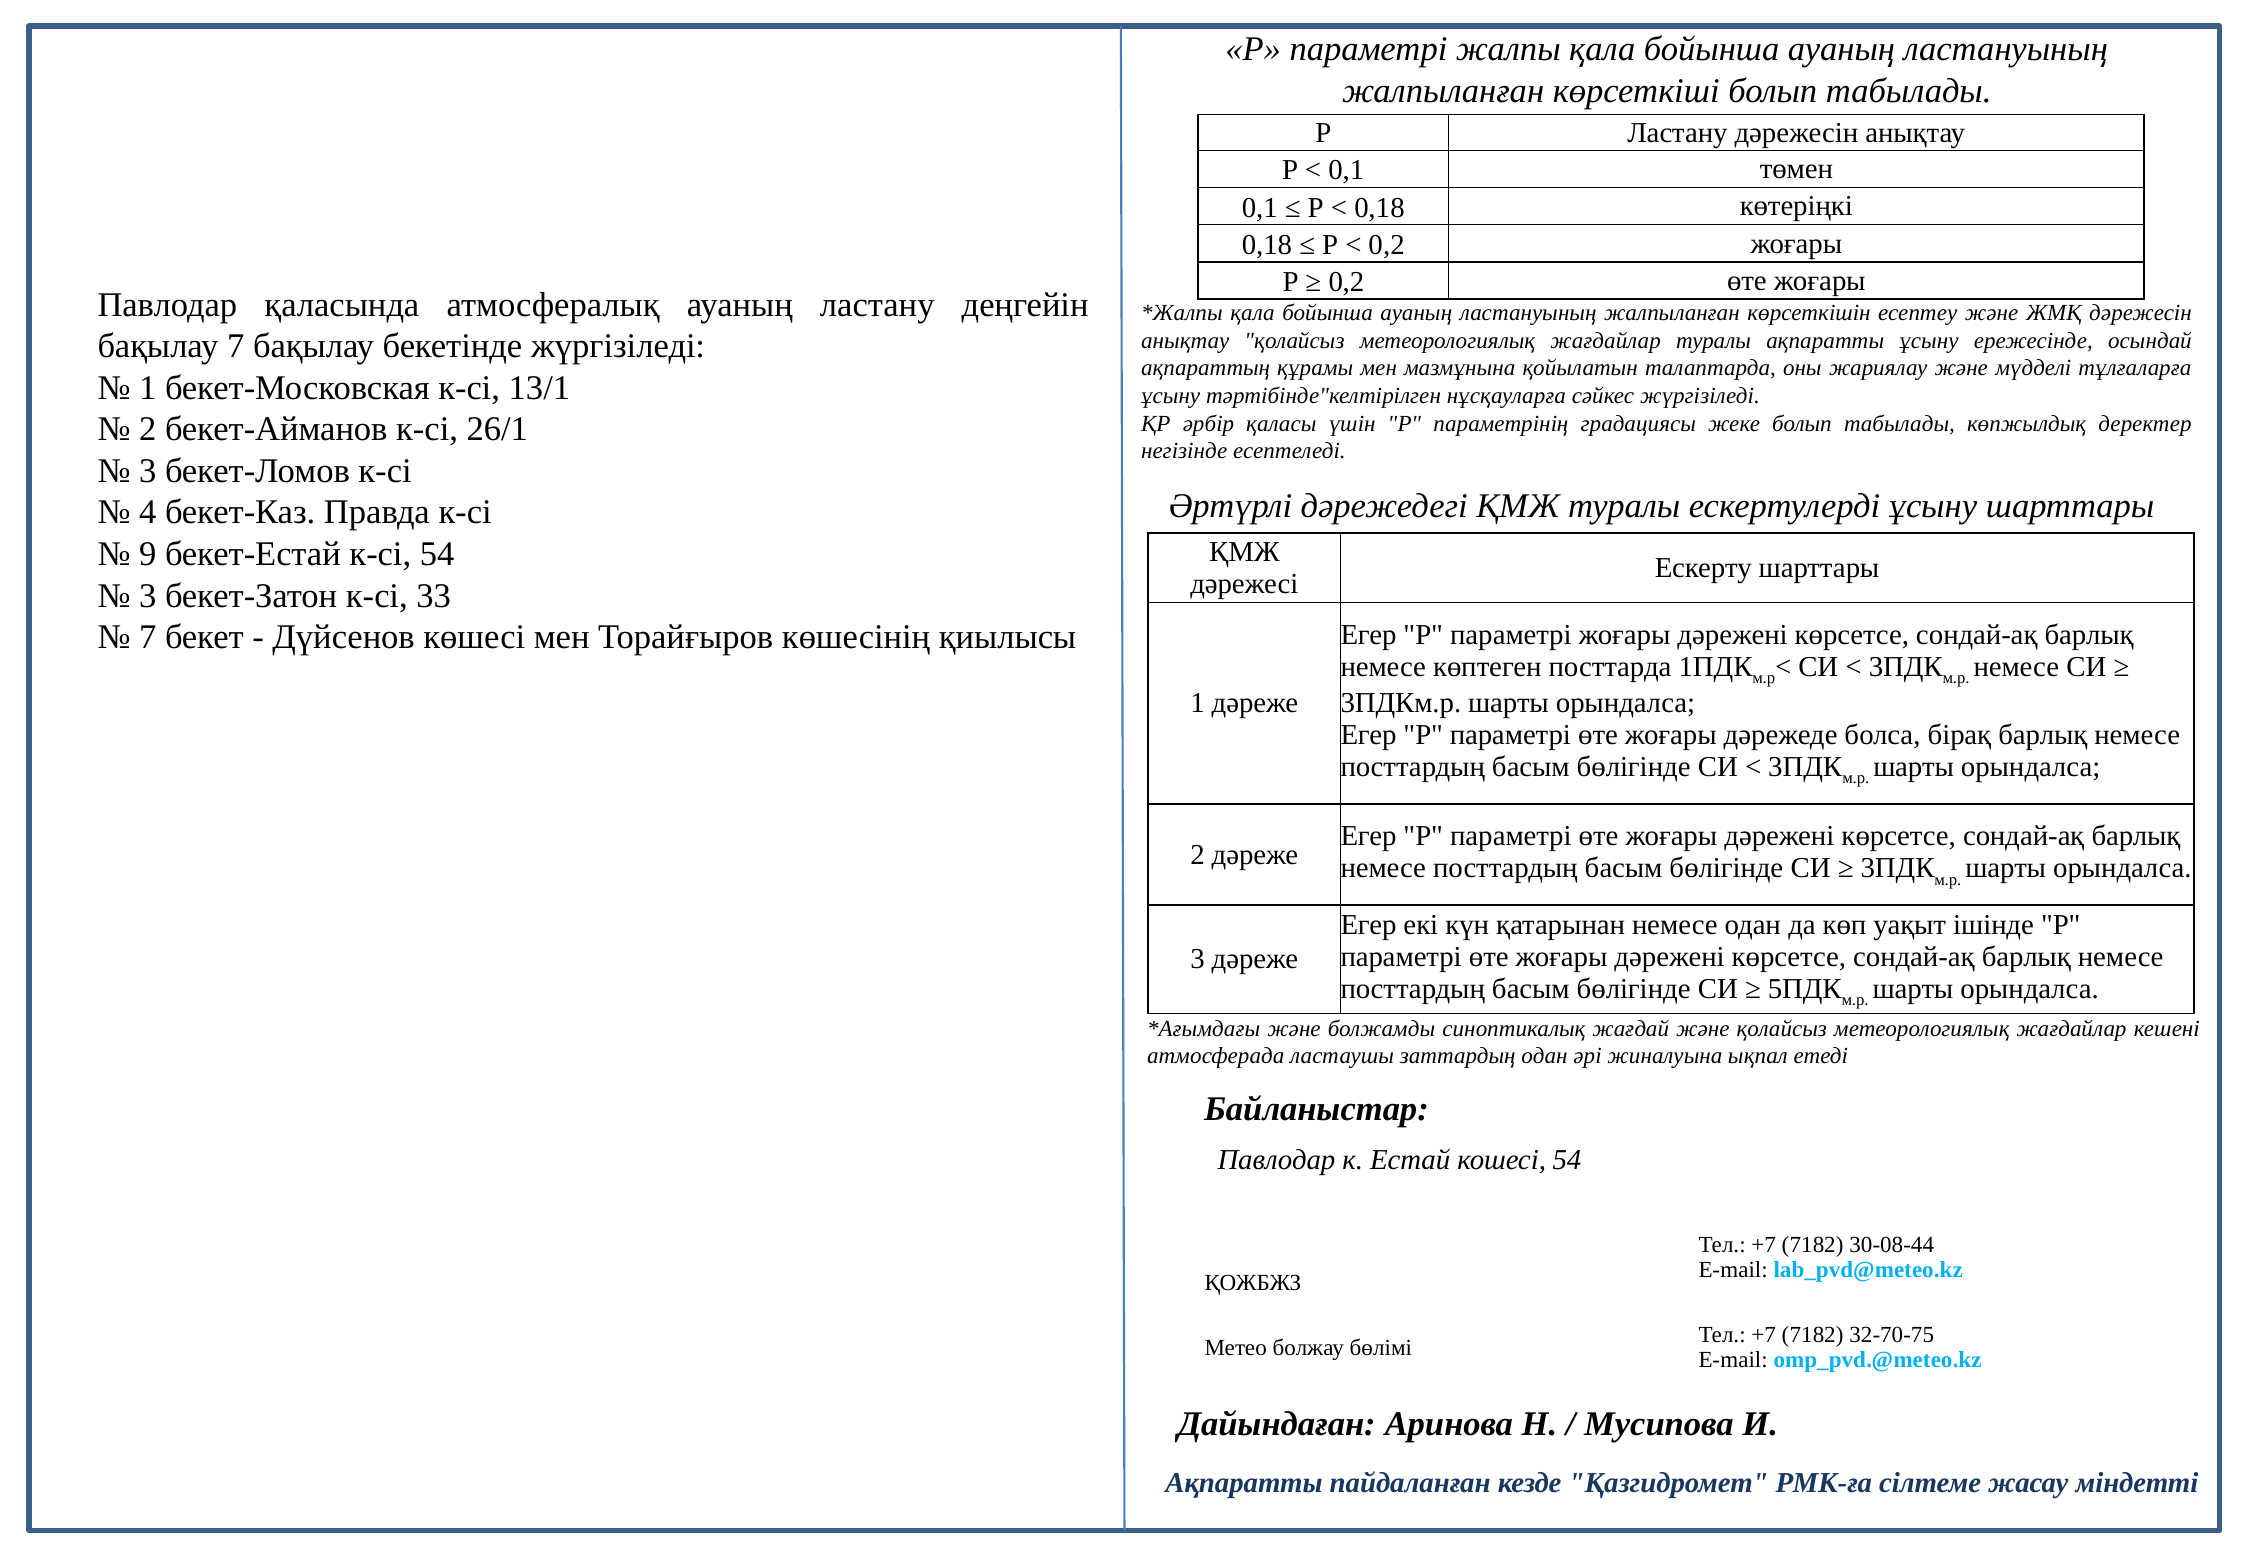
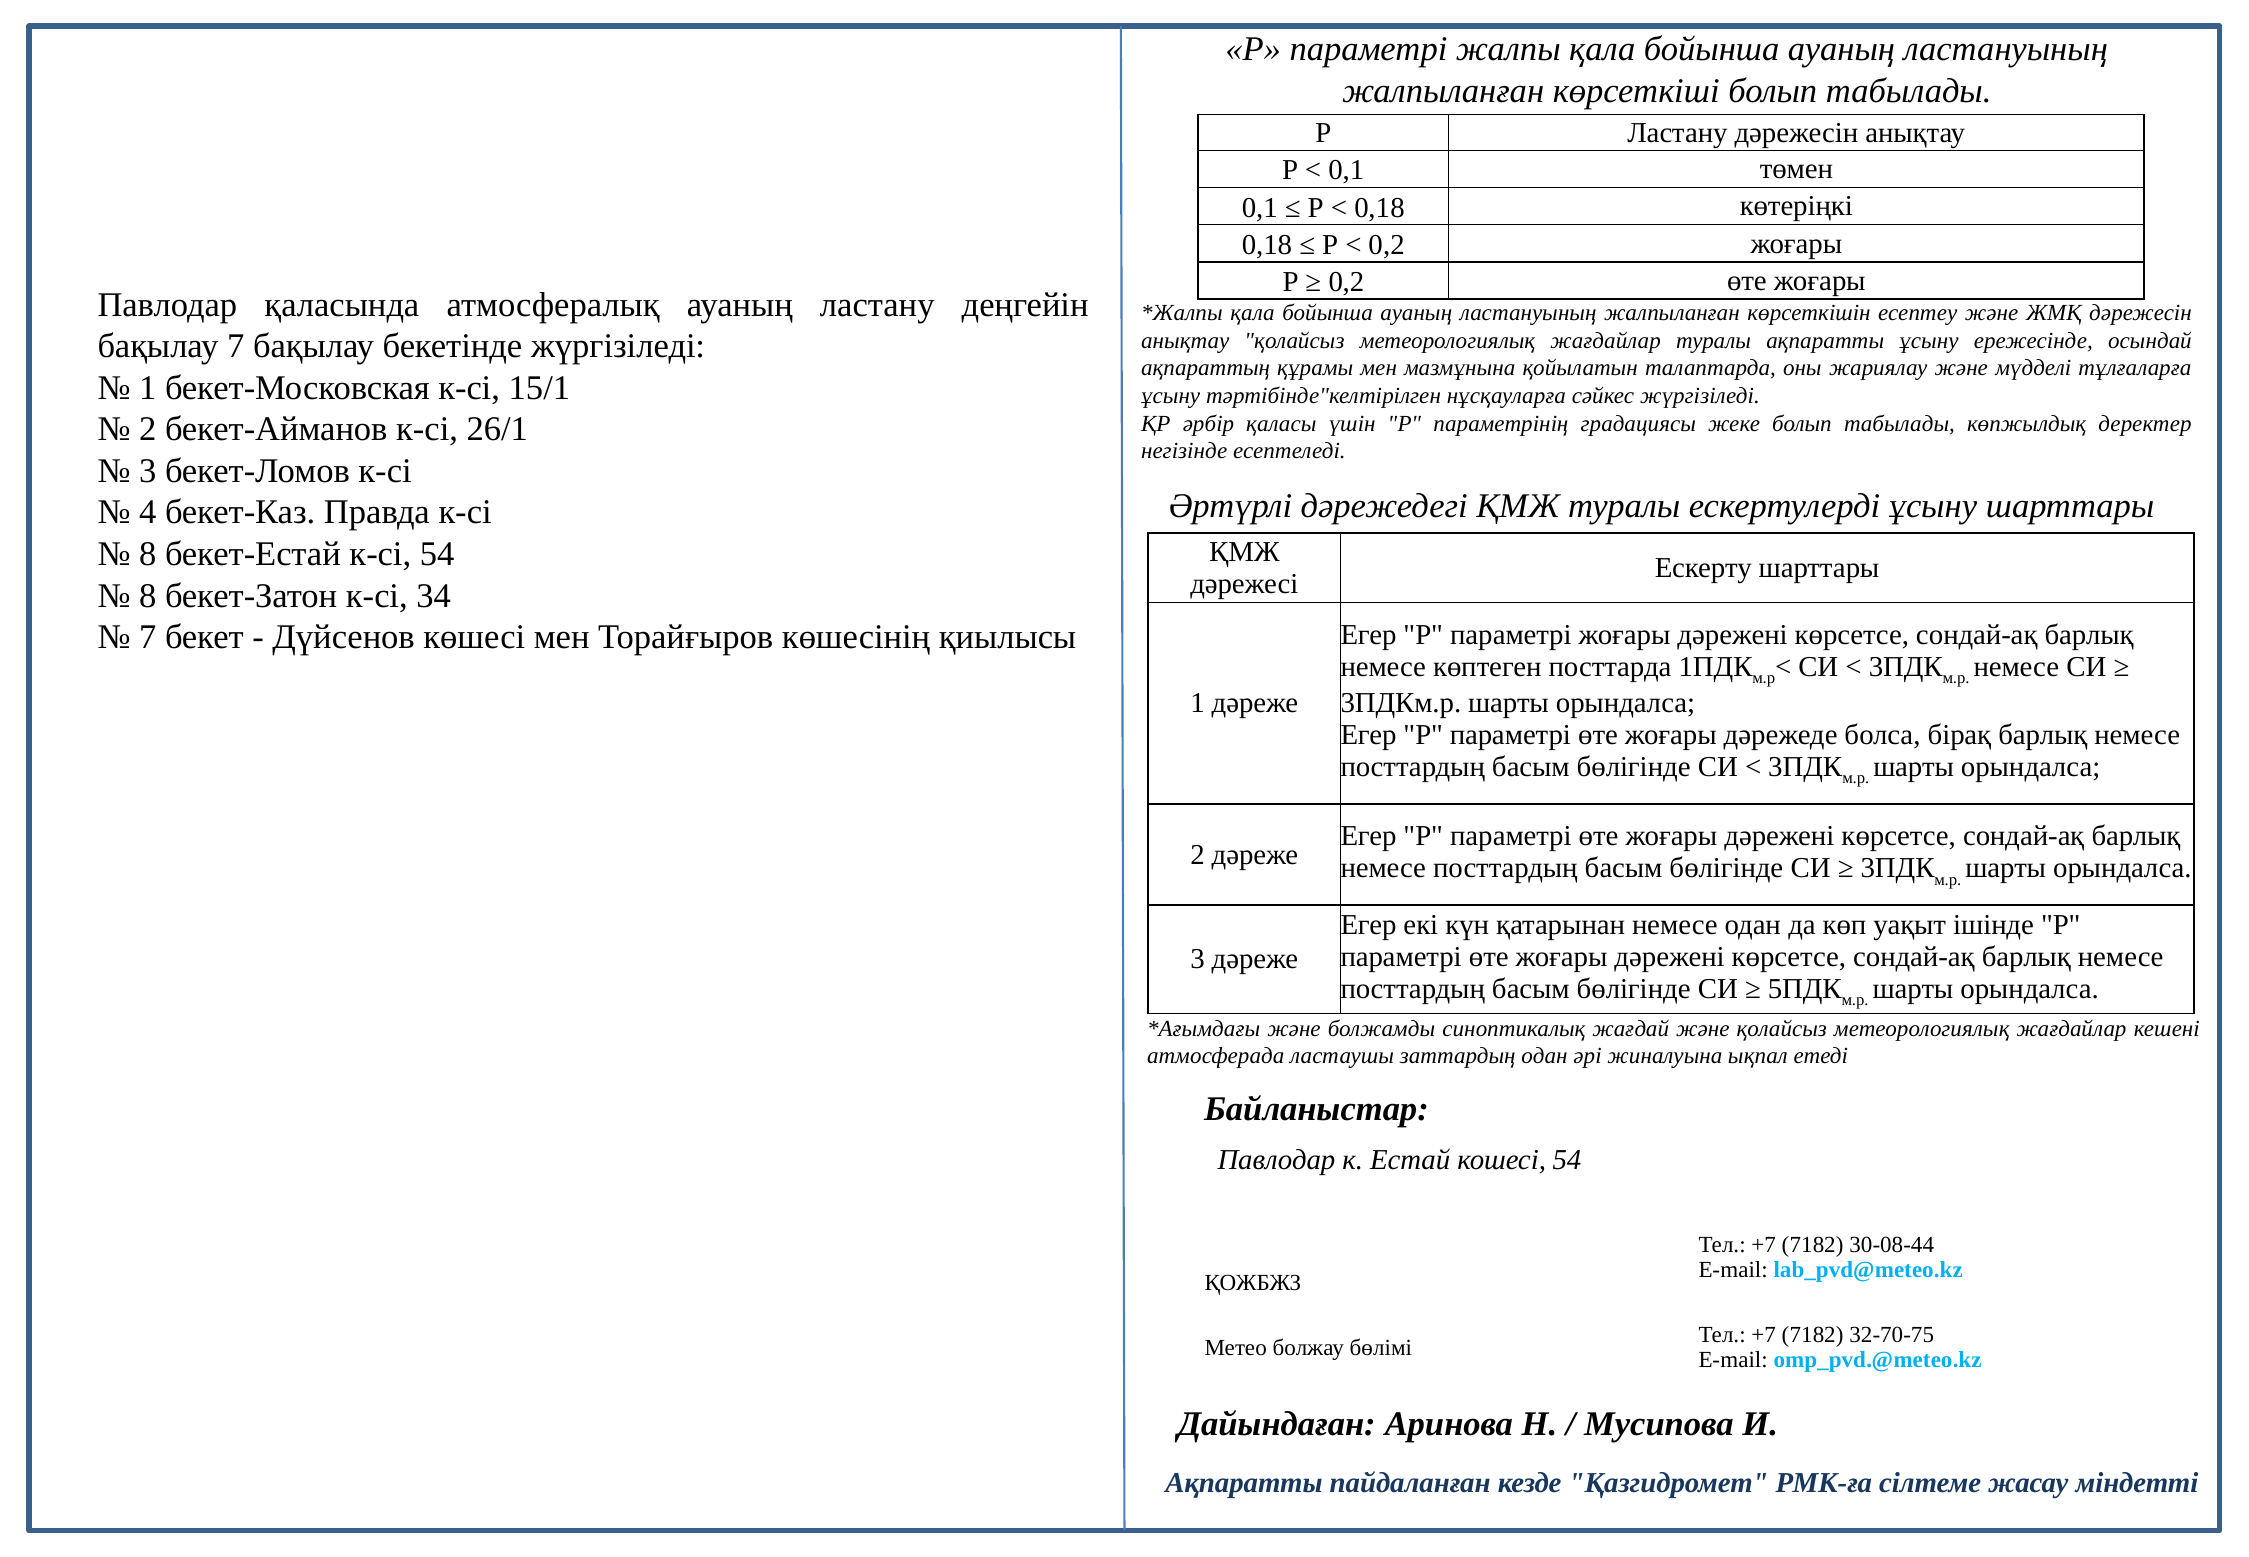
13/1: 13/1 -> 15/1
9 at (148, 554): 9 -> 8
3 at (148, 596): 3 -> 8
33: 33 -> 34
